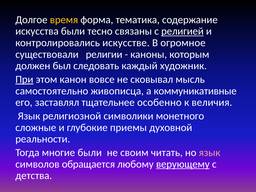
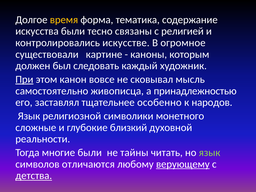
религией underline: present -> none
религии: религии -> картине
коммуникативные: коммуникативные -> принадлежностью
величия: величия -> народов
приемы: приемы -> близкий
своим: своим -> тайны
язык at (210, 153) colour: pink -> light green
обращается: обращается -> отличаются
детства underline: none -> present
